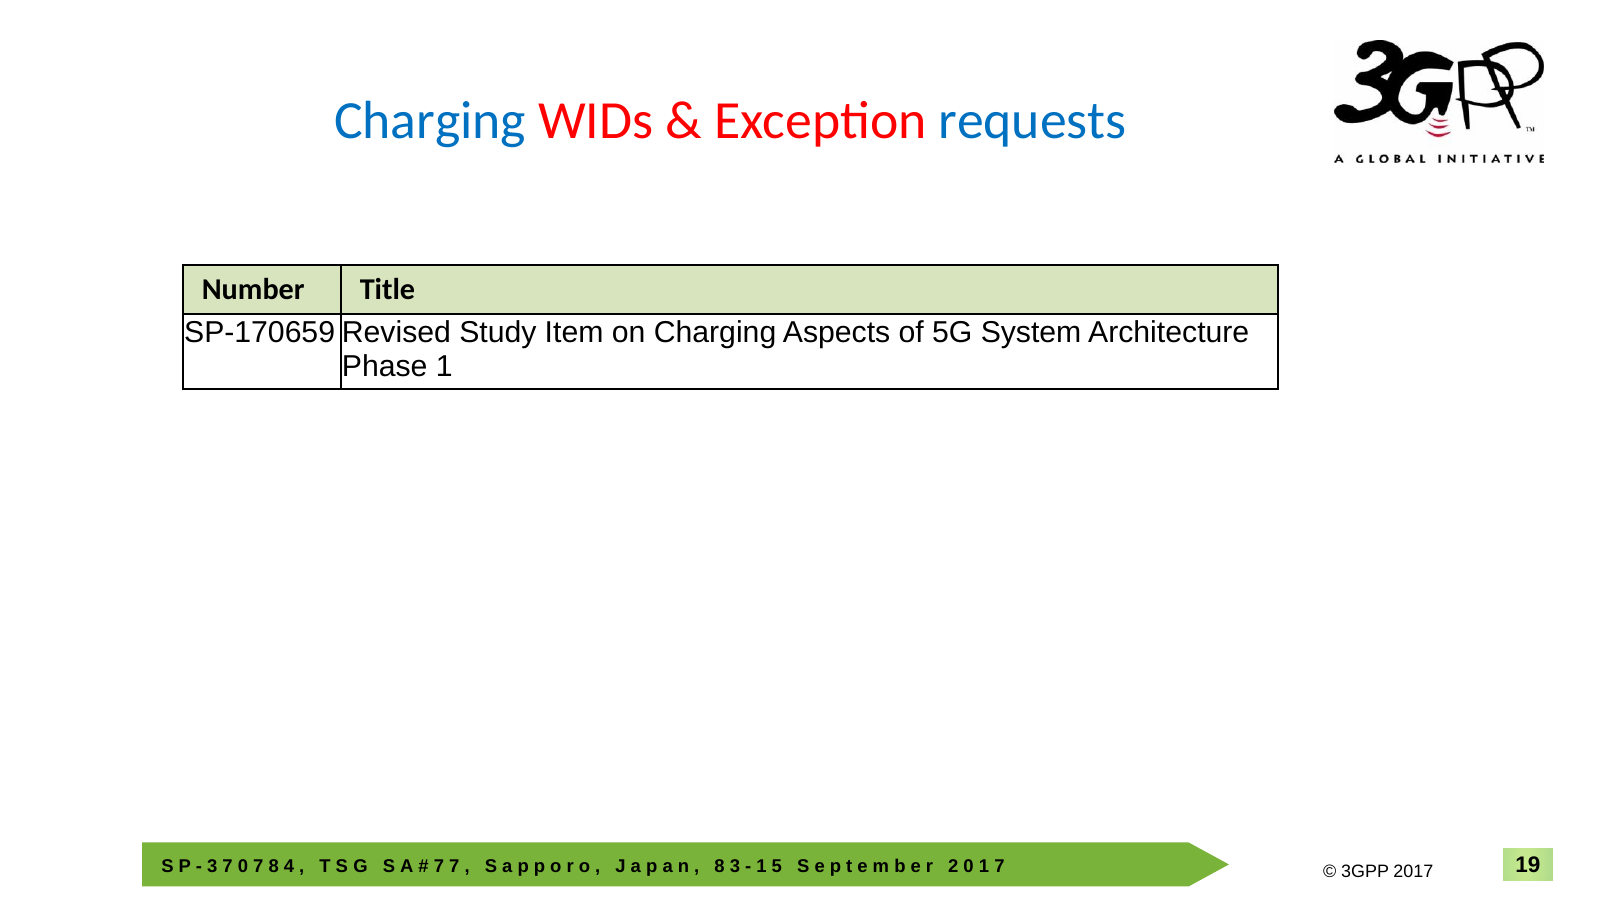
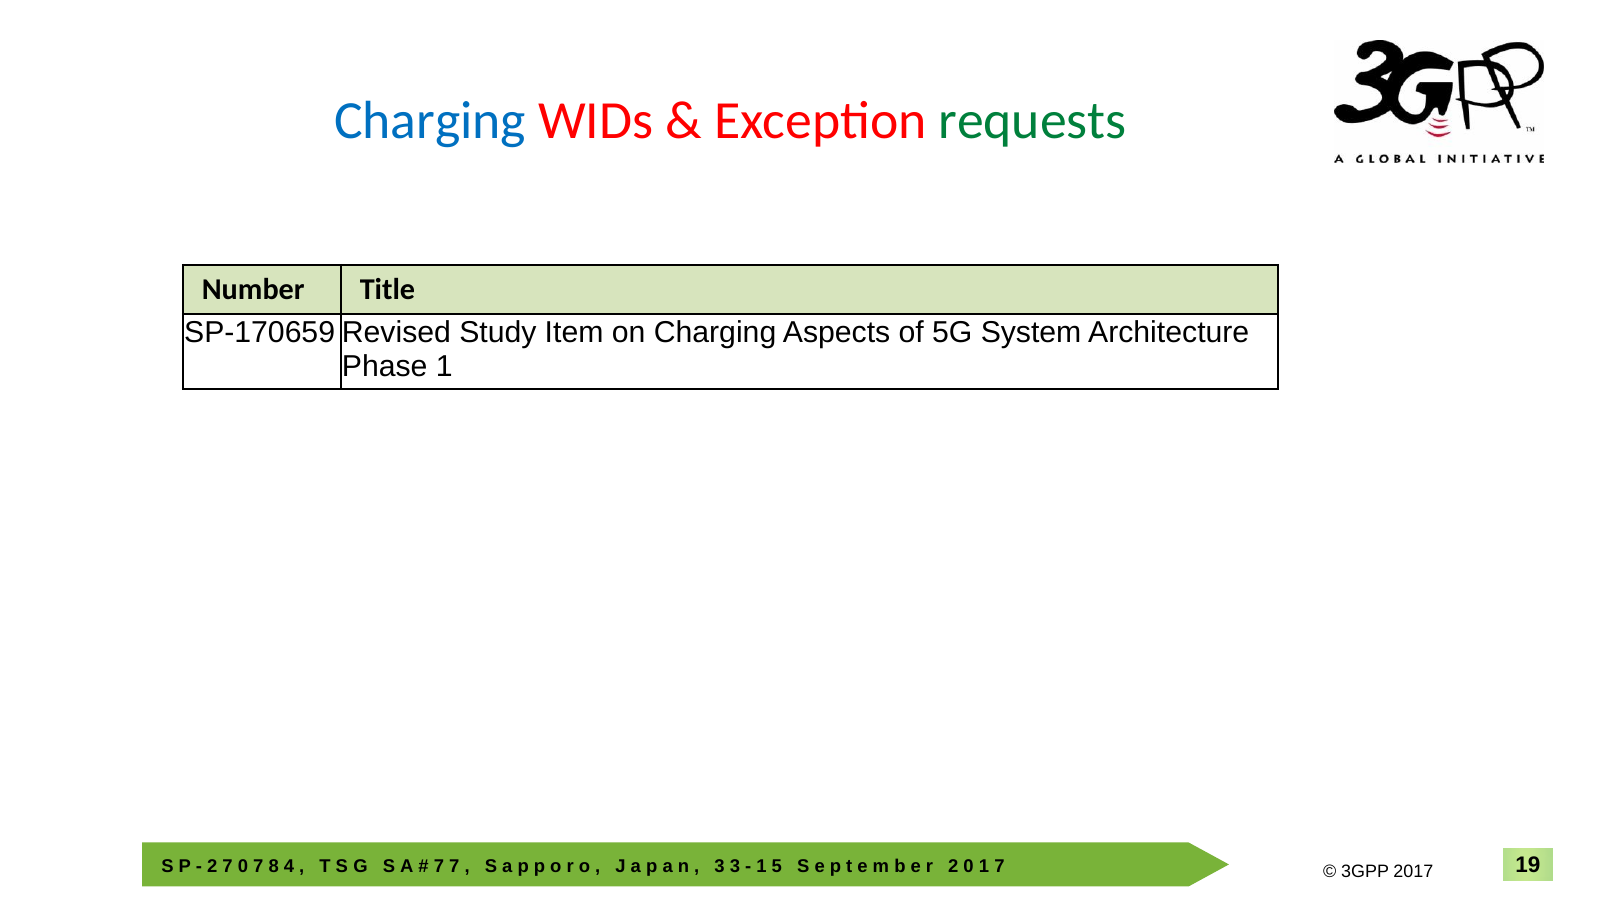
requests colour: blue -> green
3 at (212, 867): 3 -> 2
8 at (720, 867): 8 -> 3
